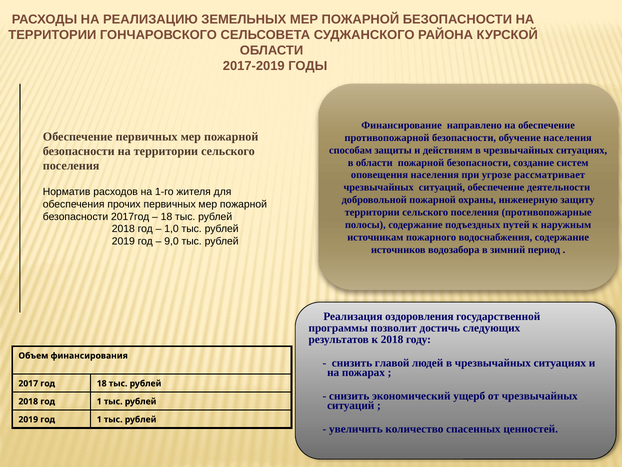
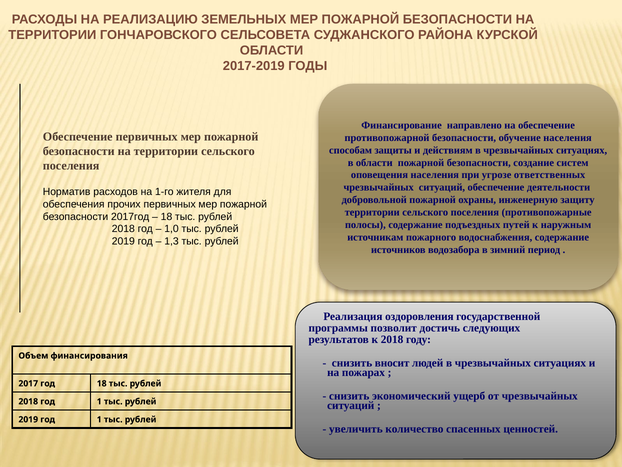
рассматривает: рассматривает -> ответственных
9,0: 9,0 -> 1,3
главой: главой -> вносит
